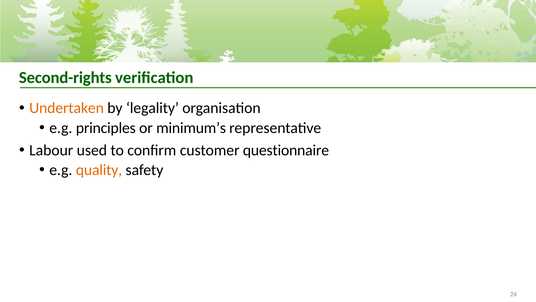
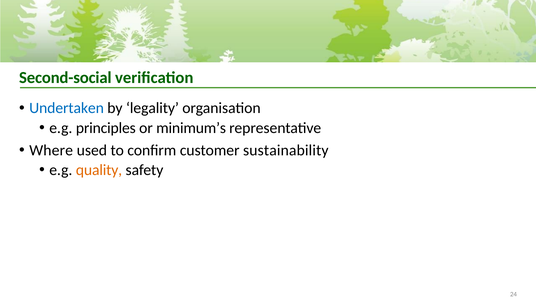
Second-rights: Second-rights -> Second-social
Undertaken colour: orange -> blue
Labour: Labour -> Where
questionnaire: questionnaire -> sustainability
